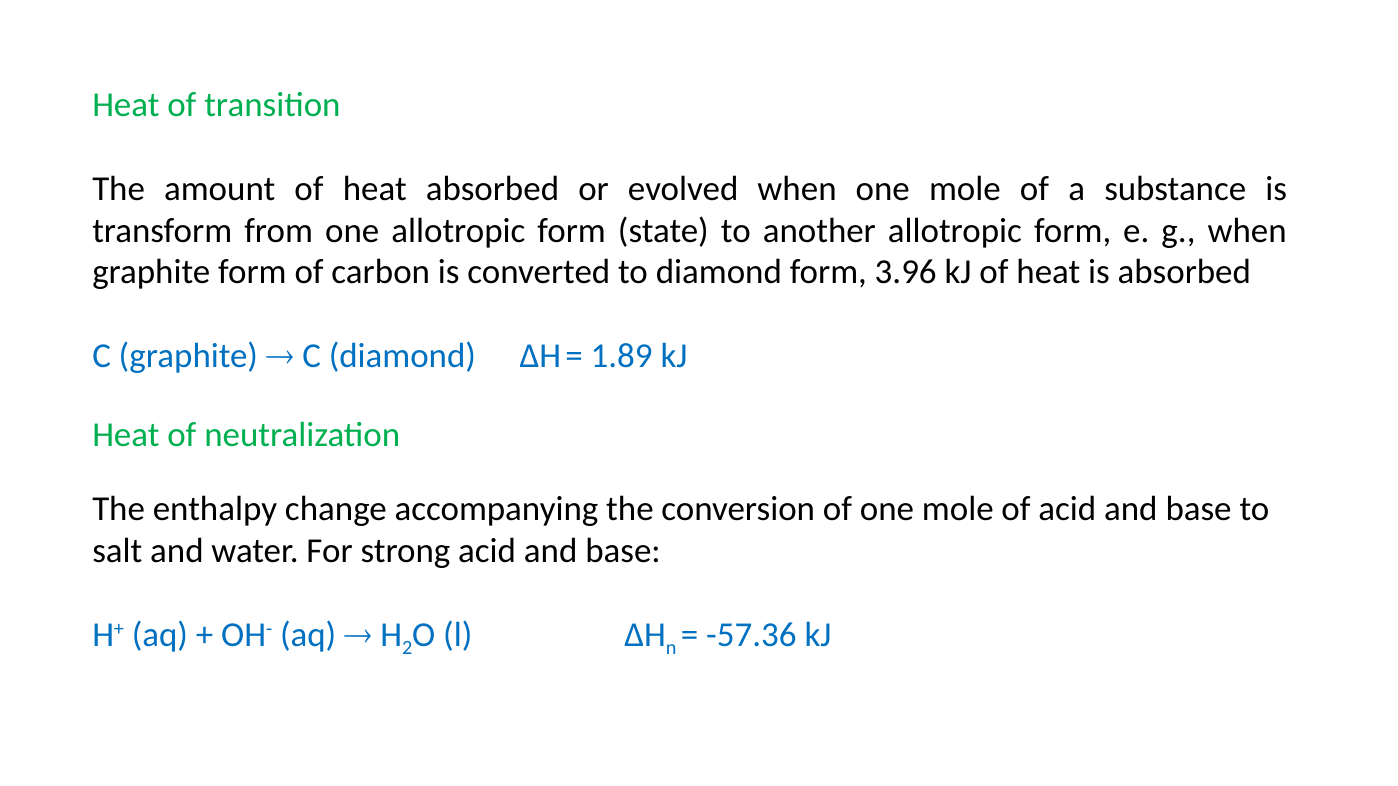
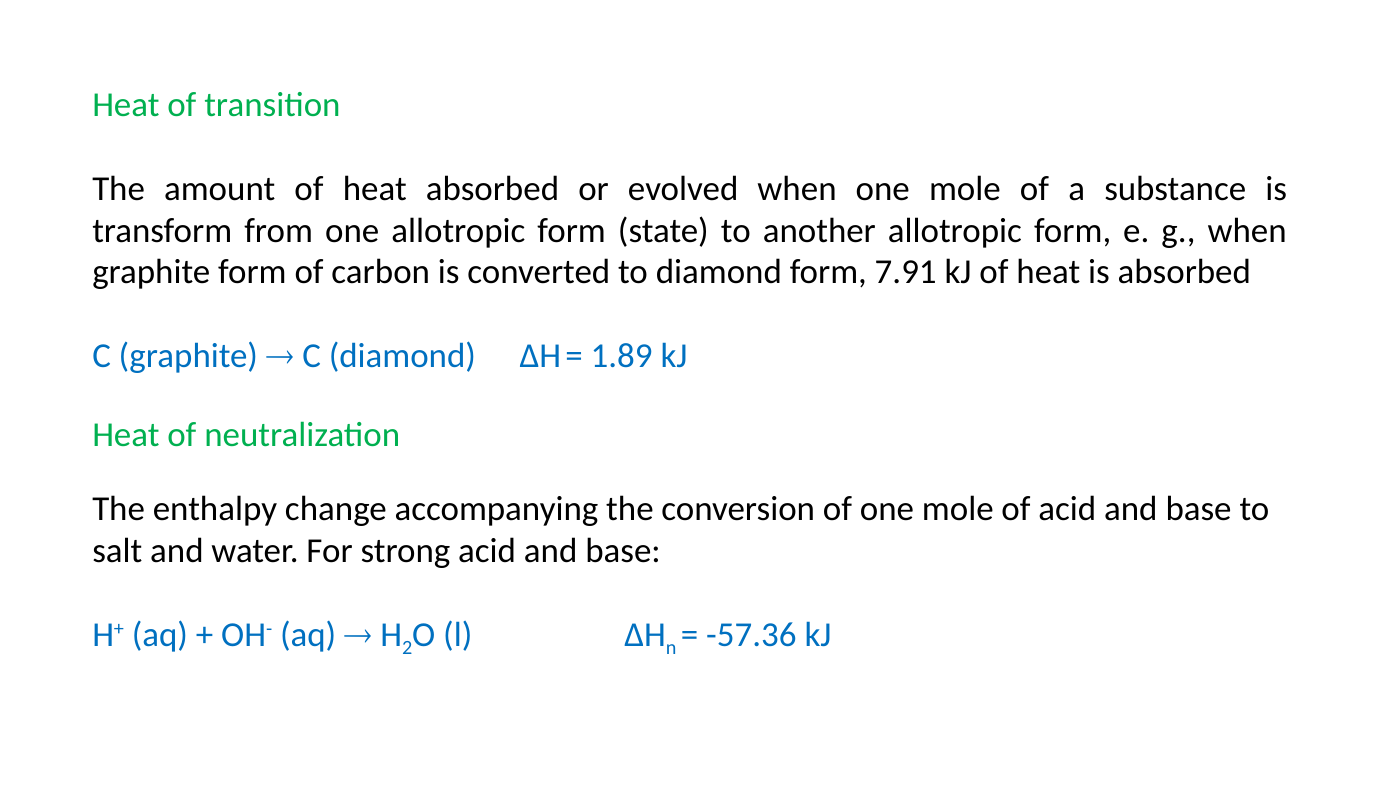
3.96: 3.96 -> 7.91
